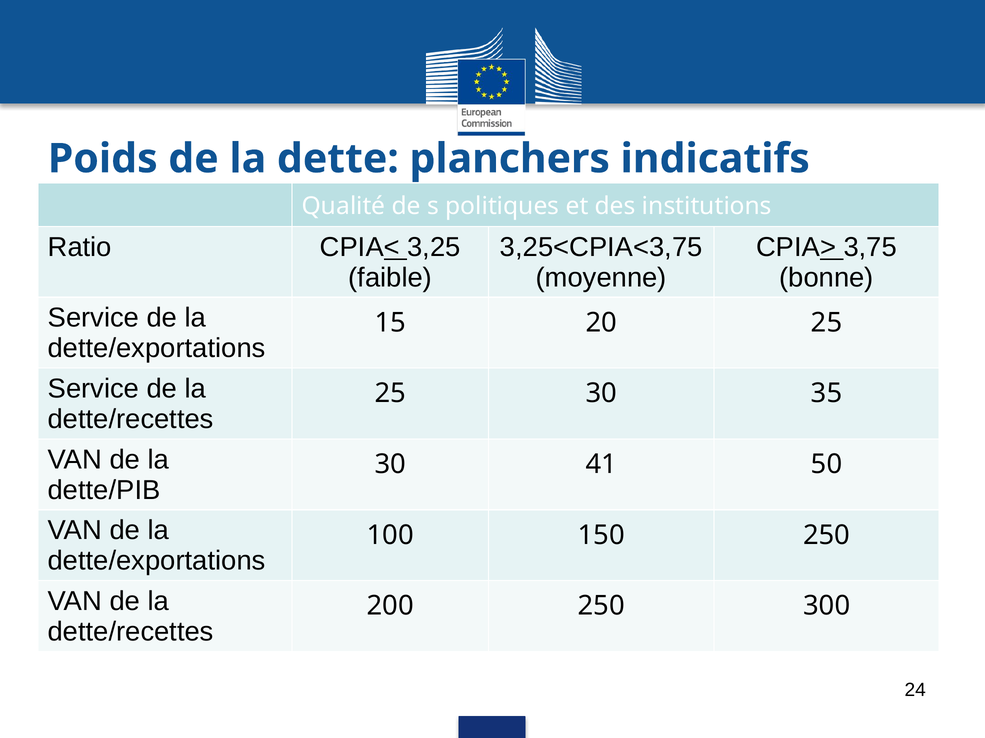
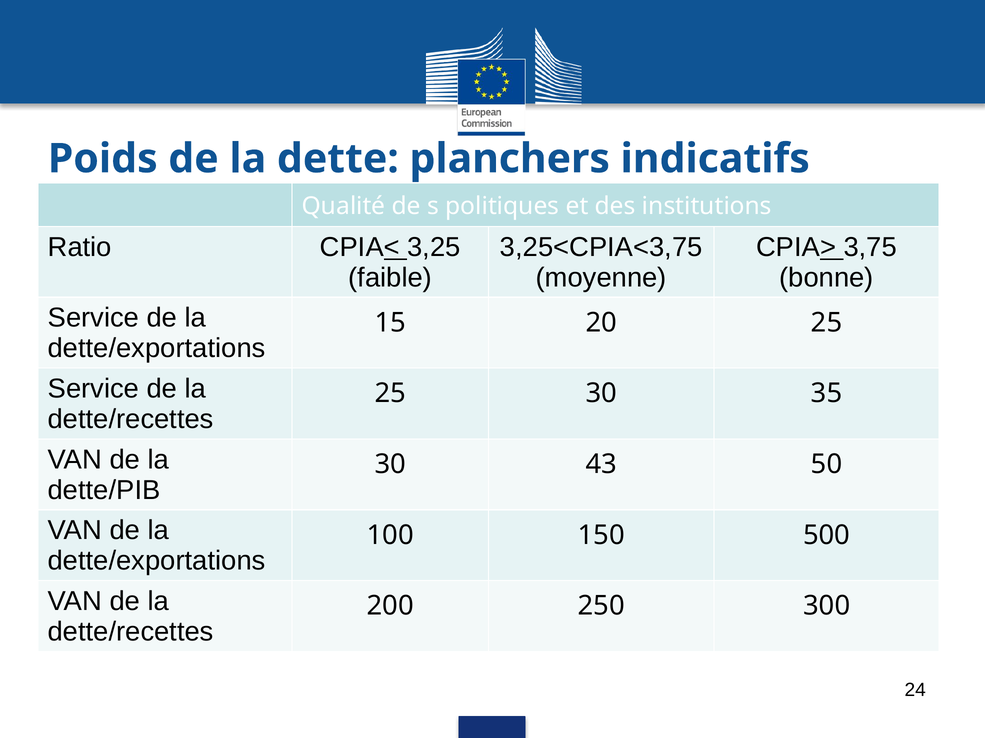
41: 41 -> 43
150 250: 250 -> 500
